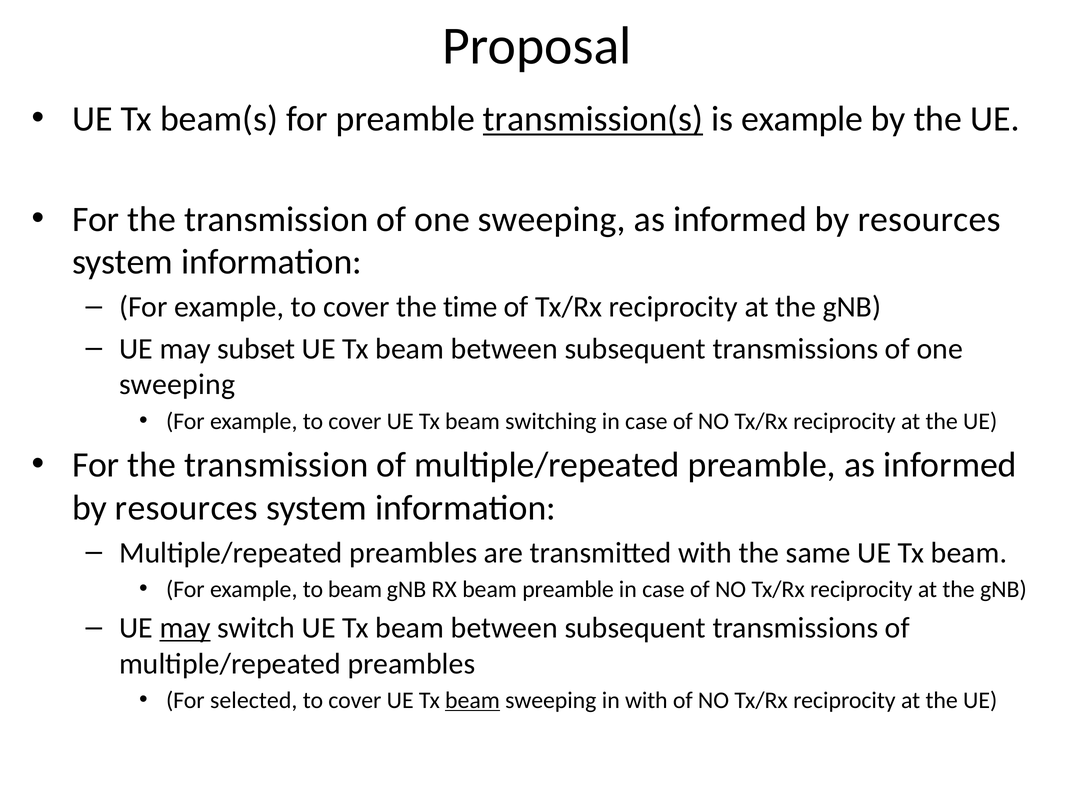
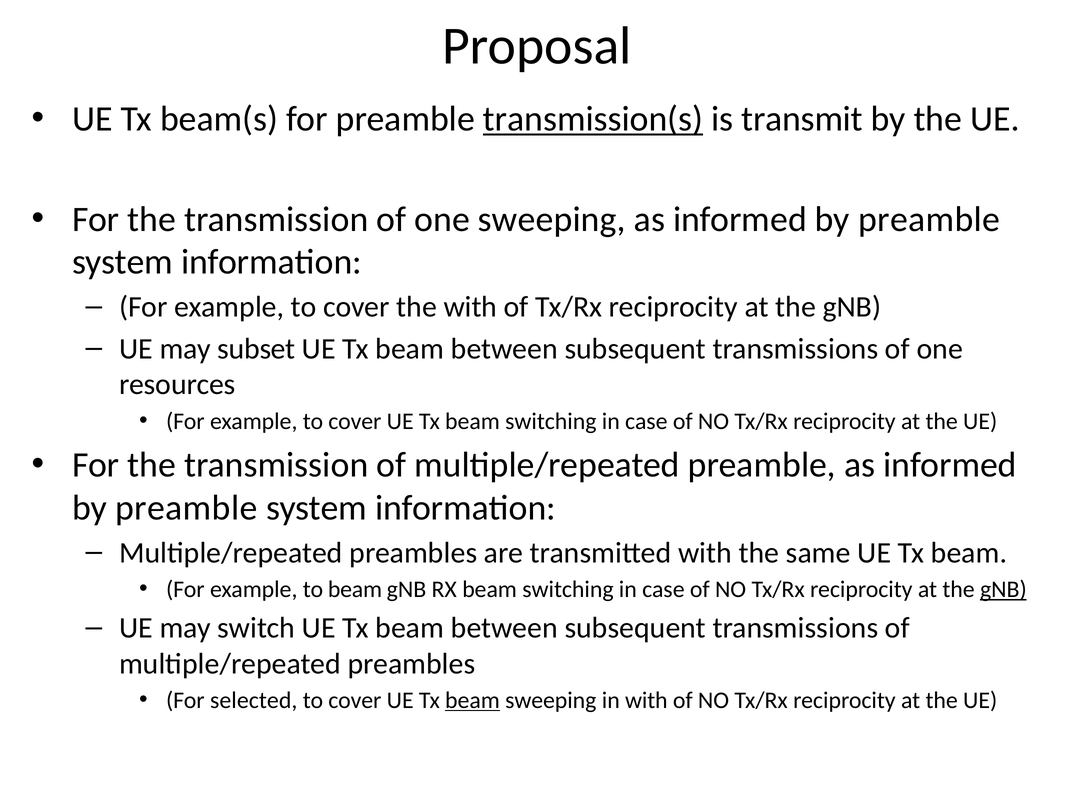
is example: example -> transmit
resources at (929, 219): resources -> preamble
the time: time -> with
sweeping at (177, 385): sweeping -> resources
resources at (186, 508): resources -> preamble
RX beam preamble: preamble -> switching
gNB at (1003, 590) underline: none -> present
may at (185, 628) underline: present -> none
